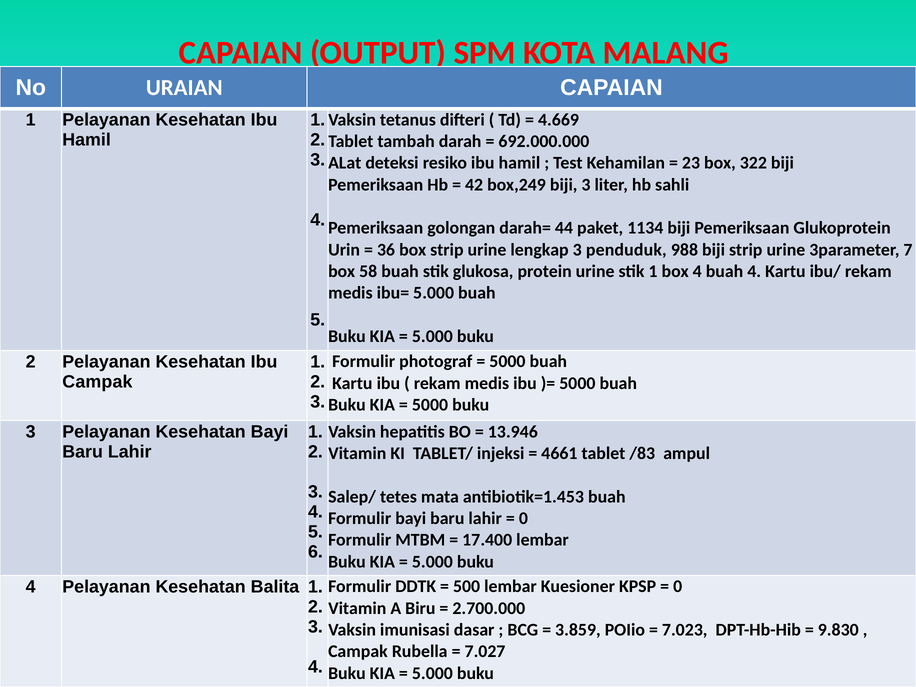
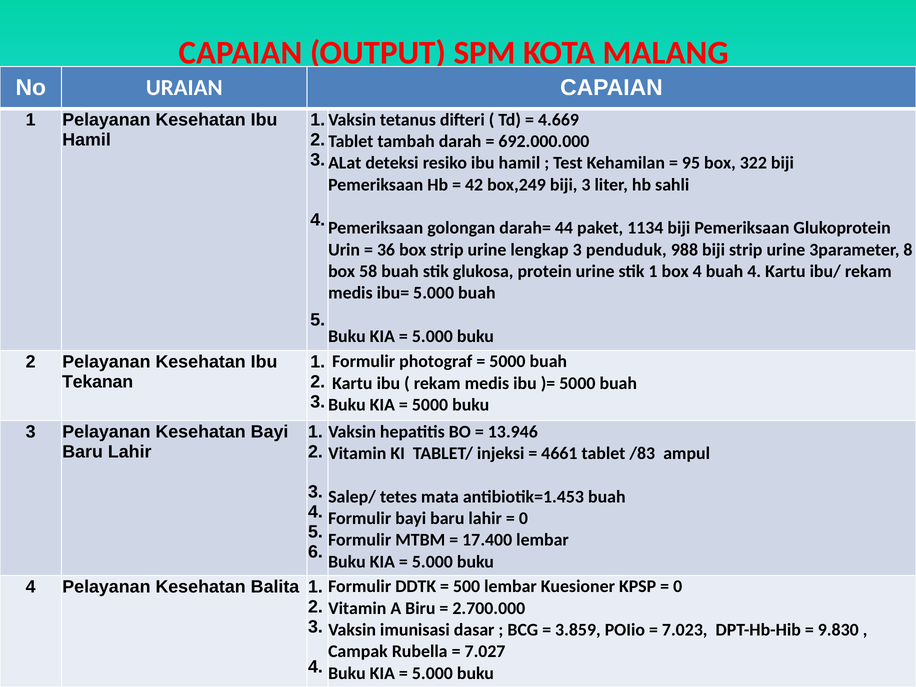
23: 23 -> 95
7: 7 -> 8
Campak at (97, 382): Campak -> Tekanan
